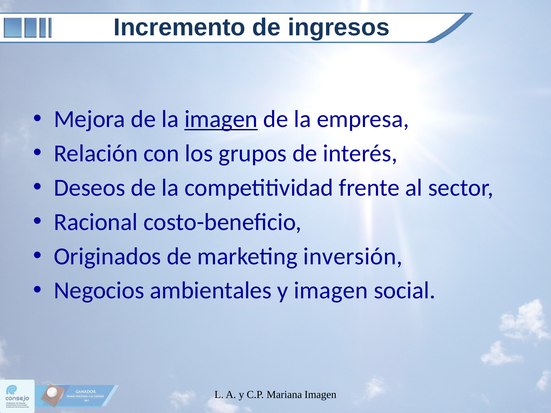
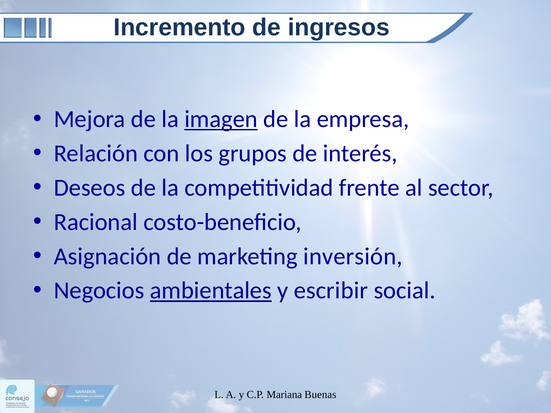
Originados: Originados -> Asignación
ambientales underline: none -> present
y imagen: imagen -> escribir
Mariana Imagen: Imagen -> Buenas
